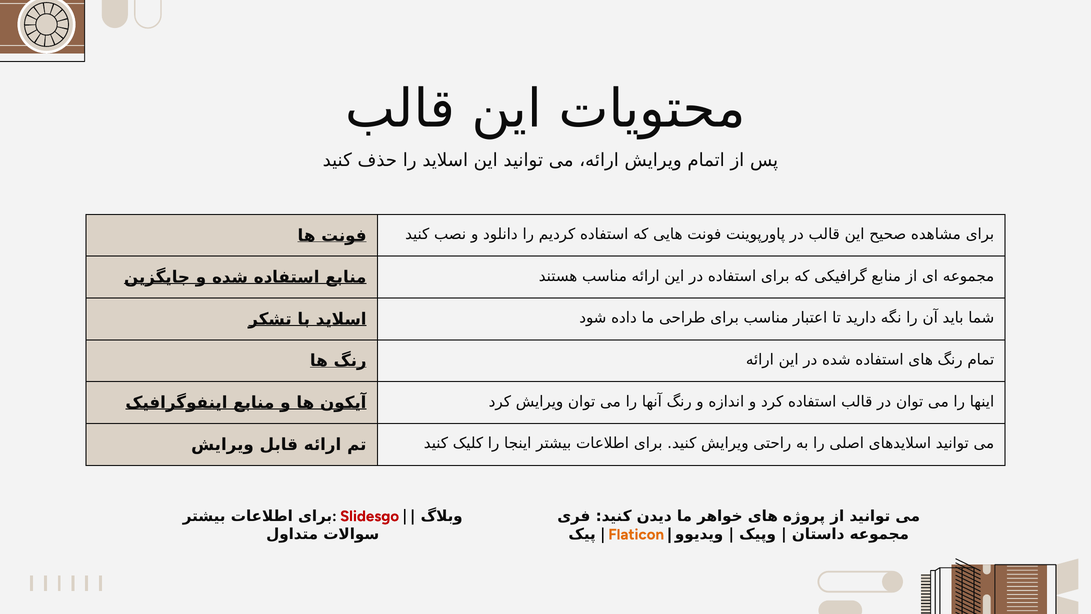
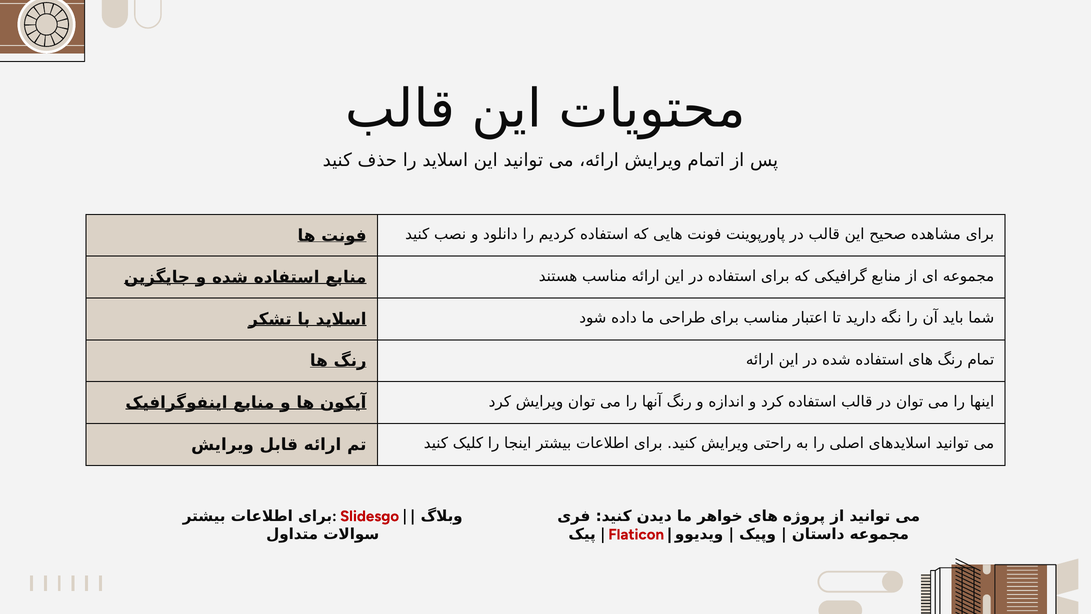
Flaticon colour: orange -> red
